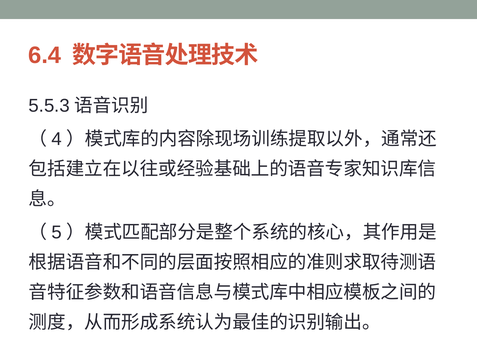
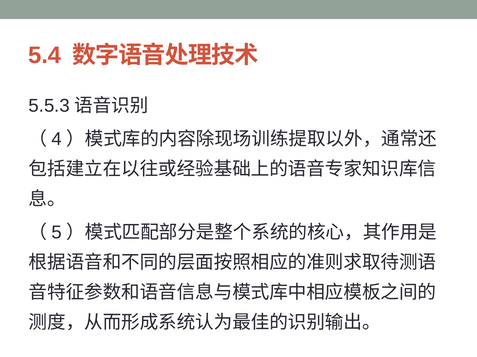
6.4: 6.4 -> 5.4
